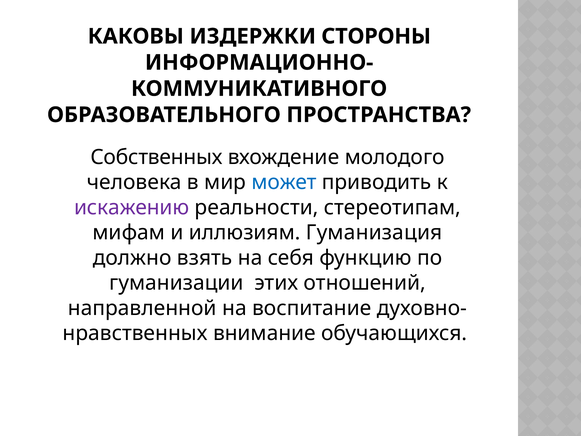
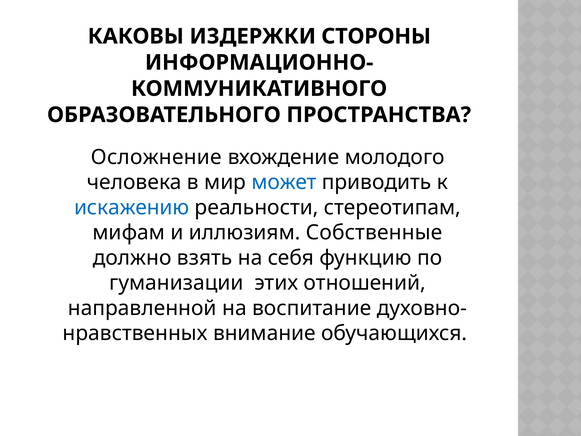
Собственных: Собственных -> Осложнение
искажению colour: purple -> blue
Гуманизация: Гуманизация -> Собственные
